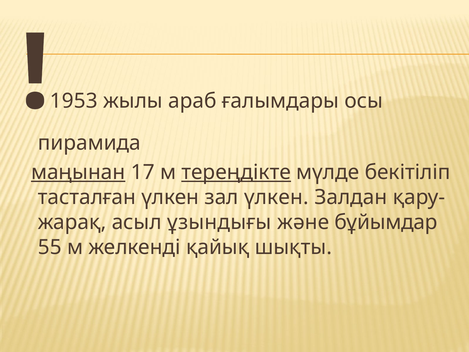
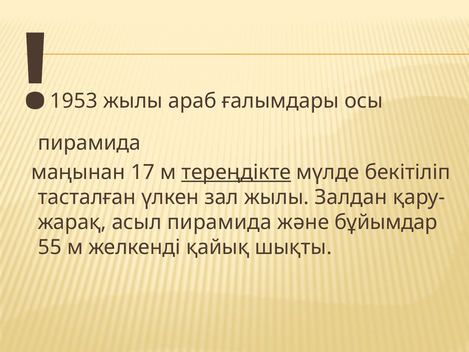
маңынан underline: present -> none
зал үлкен: үлкен -> жылы
асыл ұзындығы: ұзындығы -> пирамида
